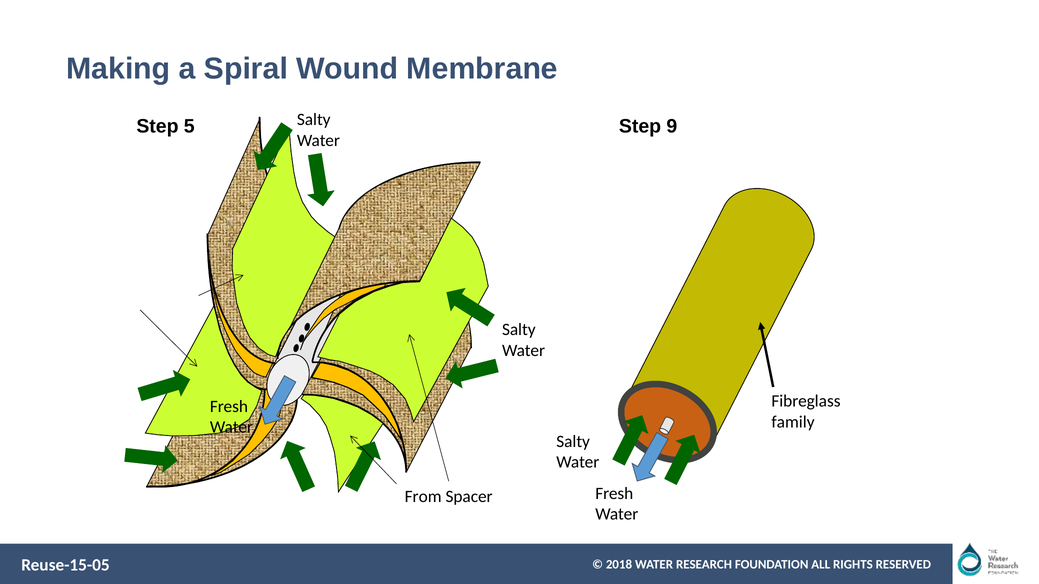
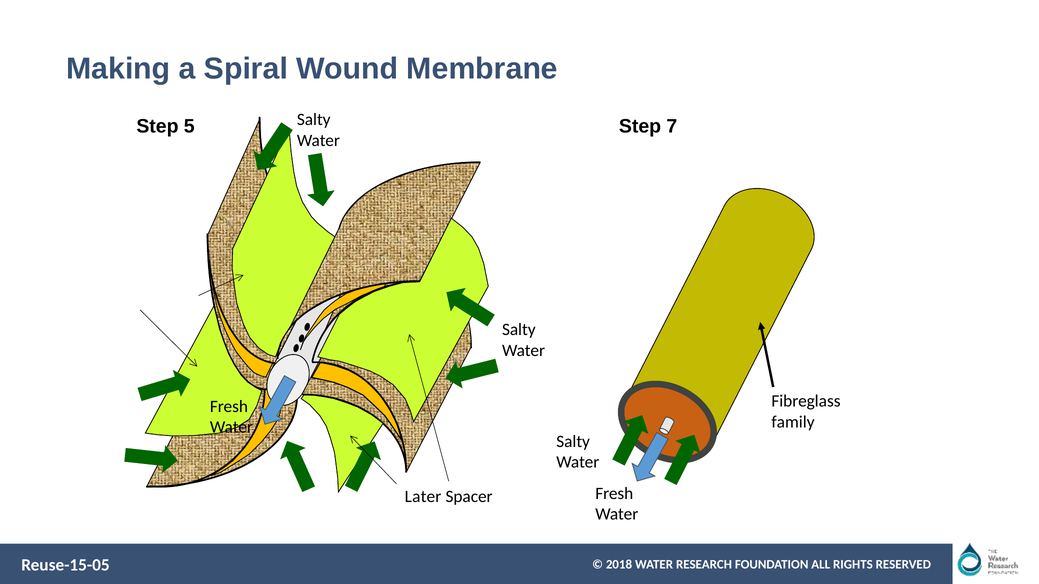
9: 9 -> 7
From: From -> Later
